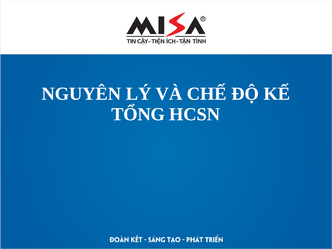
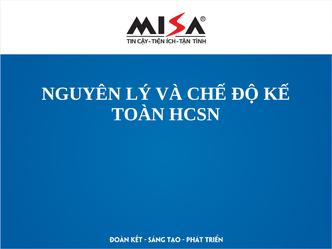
TỔNG: TỔNG -> TOÀN
